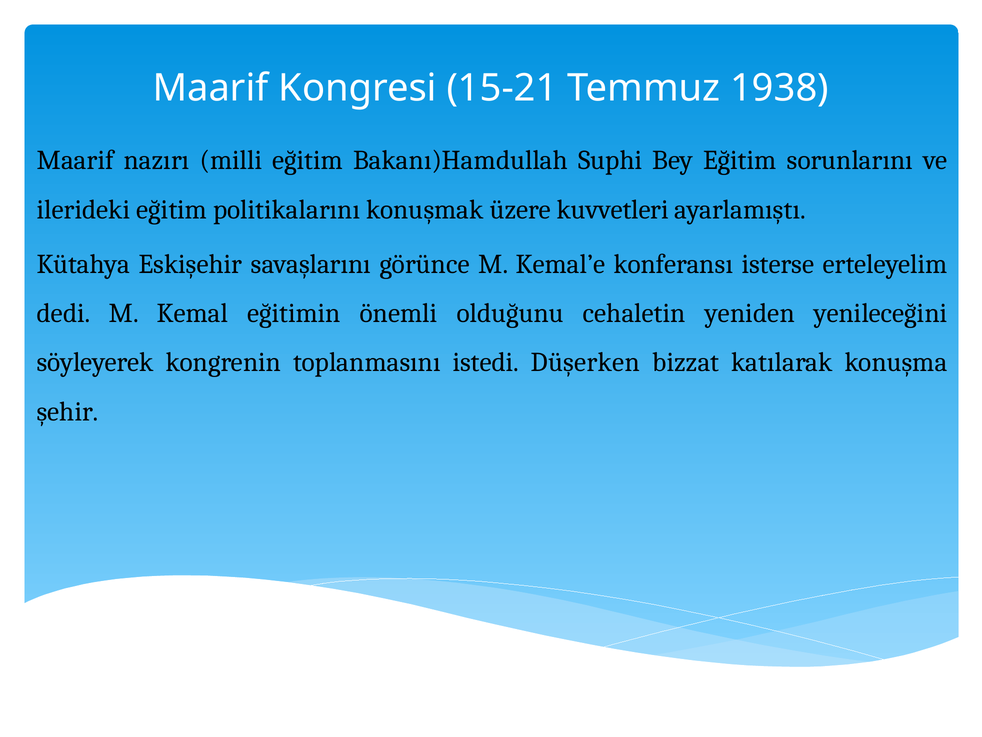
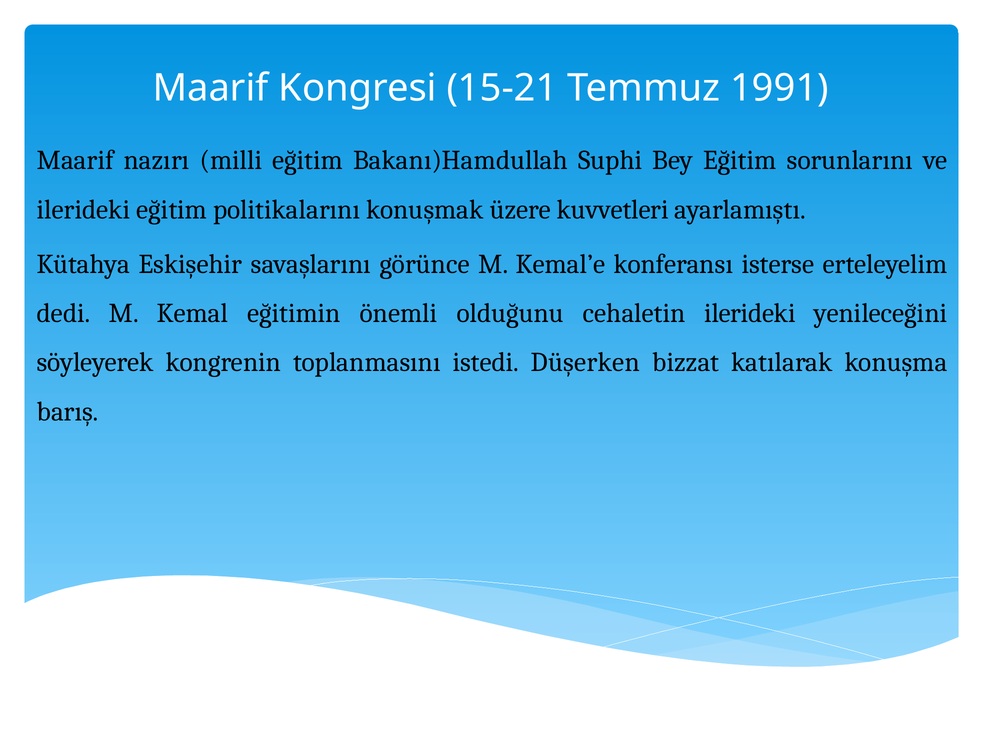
1938: 1938 -> 1991
cehaletin yeniden: yeniden -> ilerideki
şehir: şehir -> barış
